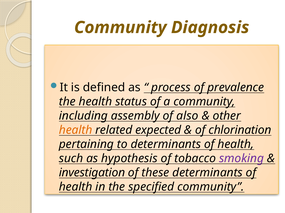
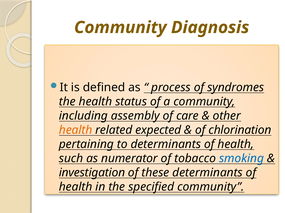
prevalence: prevalence -> syndromes
also: also -> care
hypothesis: hypothesis -> numerator
smoking colour: purple -> blue
